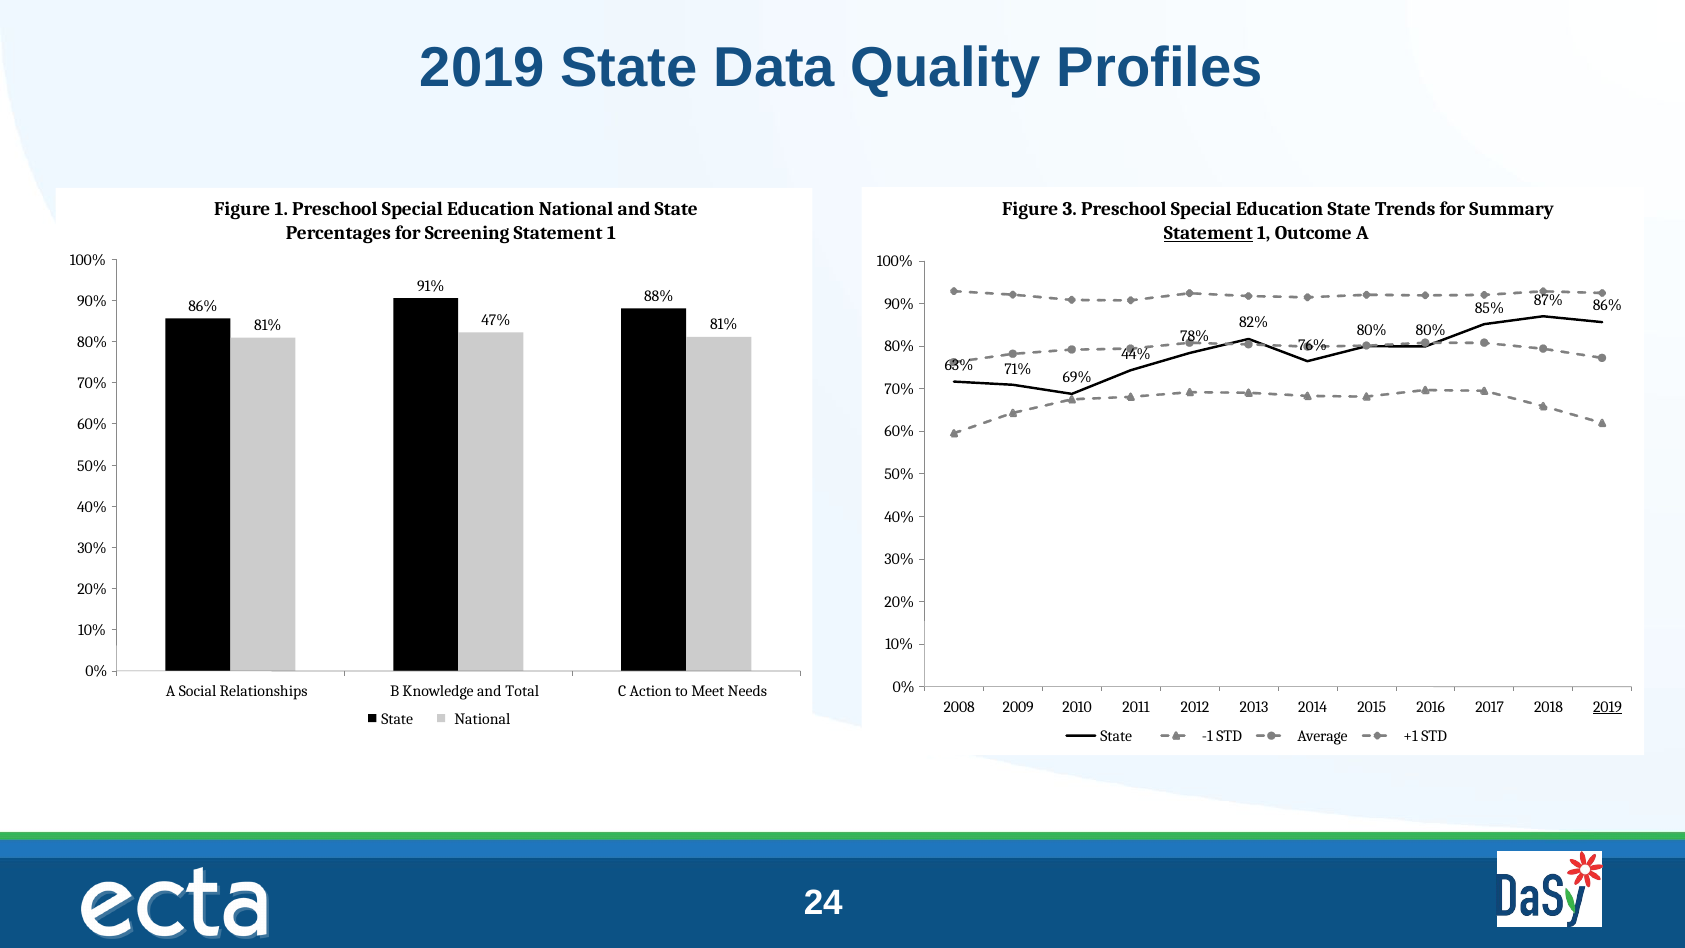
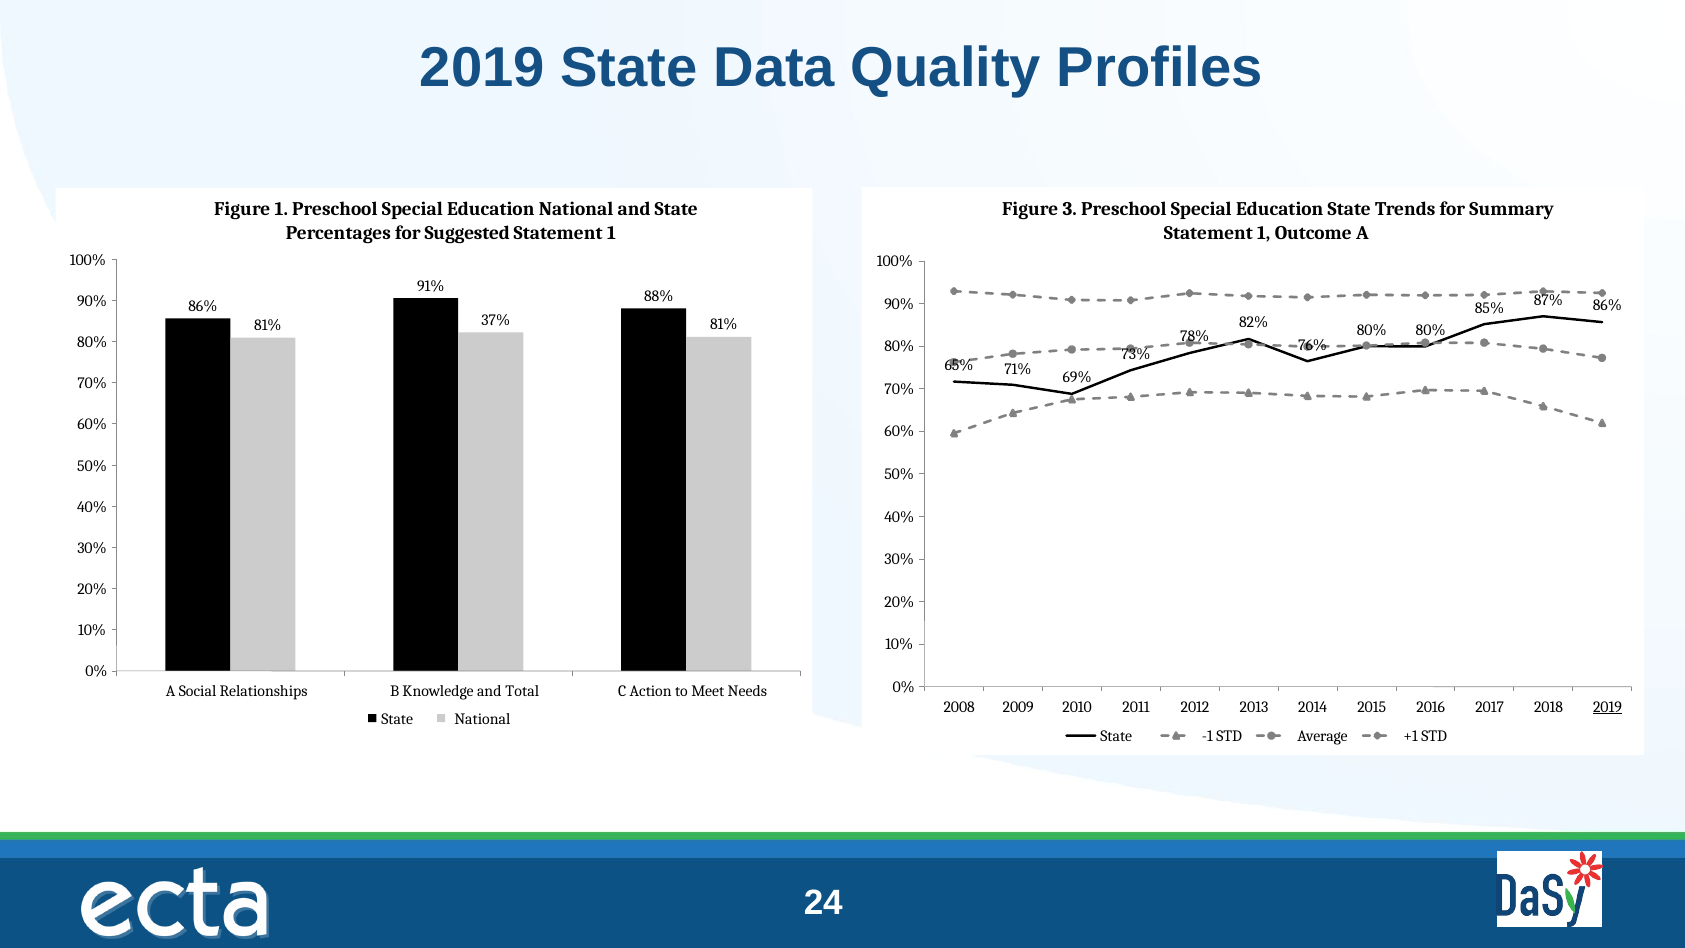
Screening: Screening -> Suggested
Statement at (1208, 233) underline: present -> none
47%: 47% -> 37%
44%: 44% -> 73%
63%: 63% -> 65%
